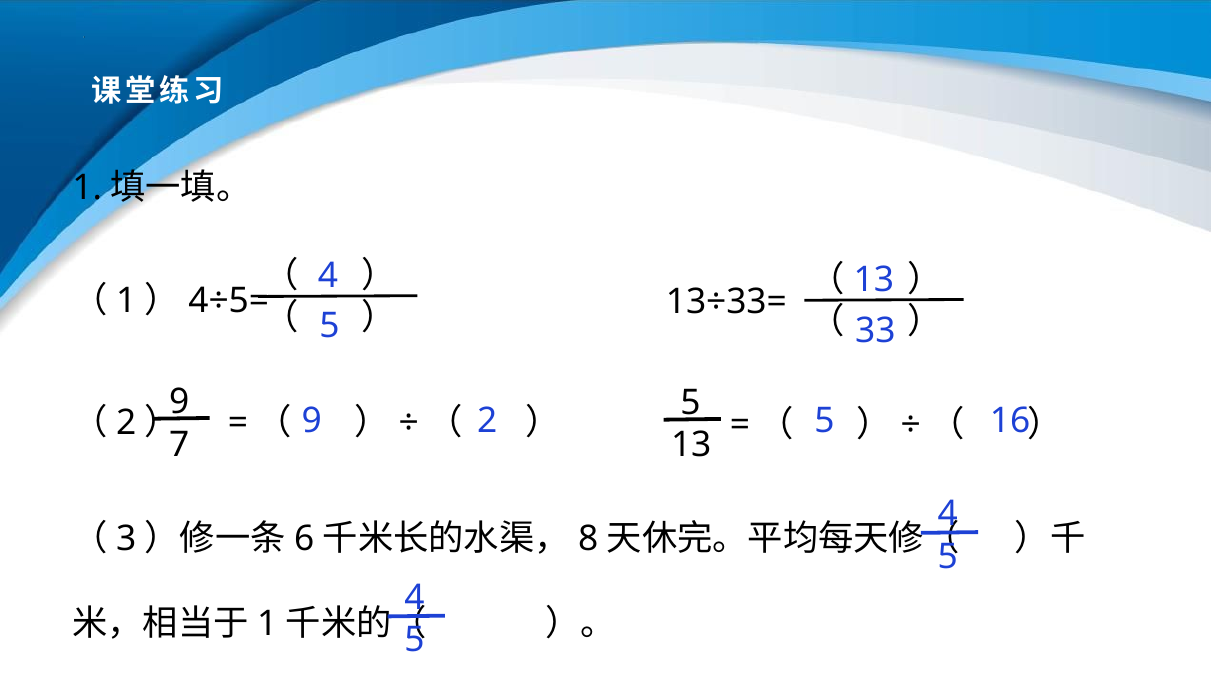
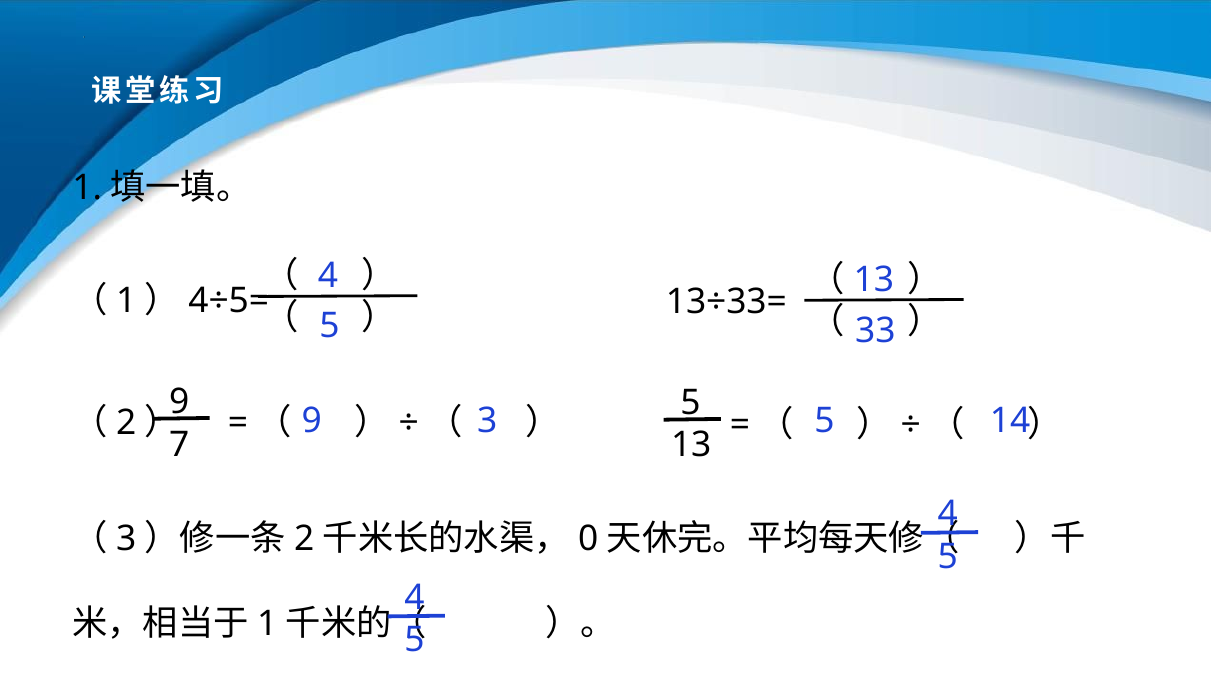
9 2: 2 -> 3
16: 16 -> 14
6 at (304, 539): 6 -> 2
8: 8 -> 0
